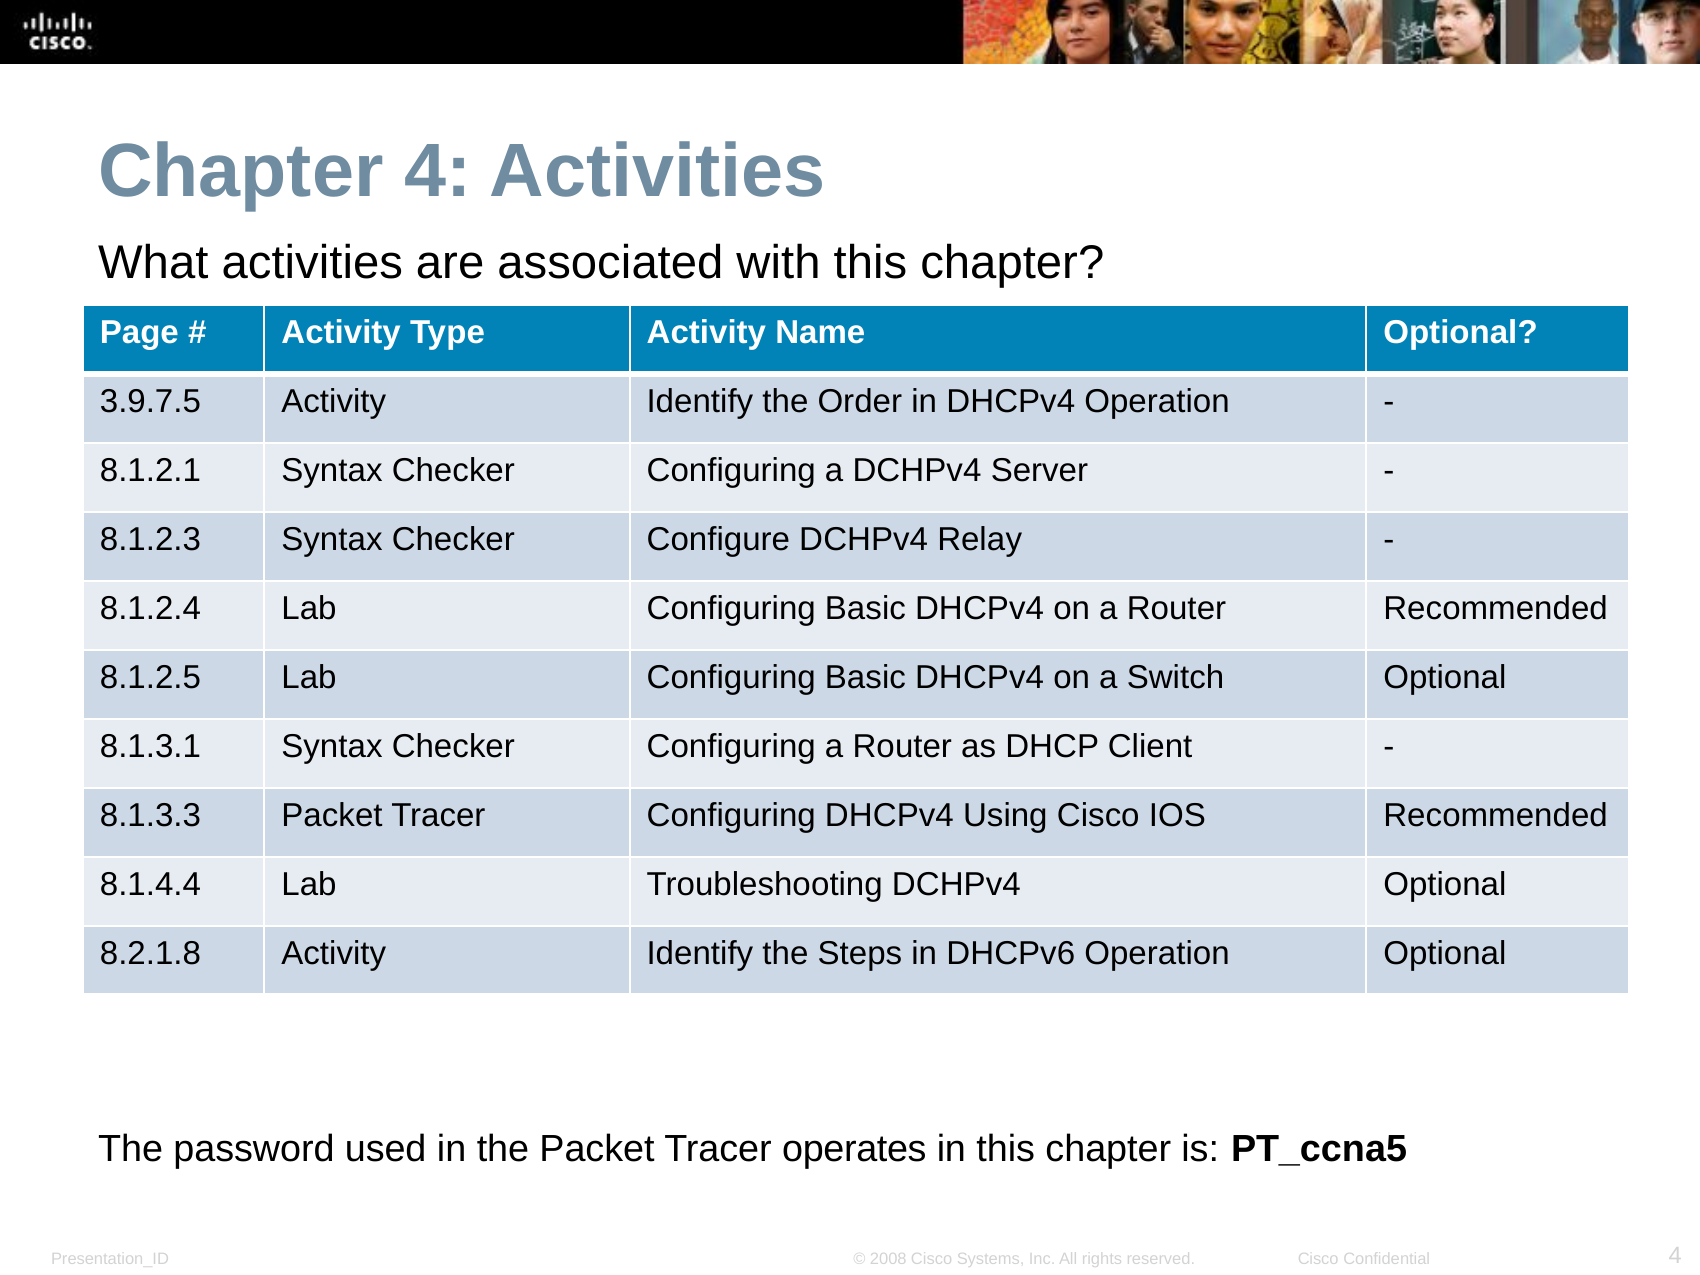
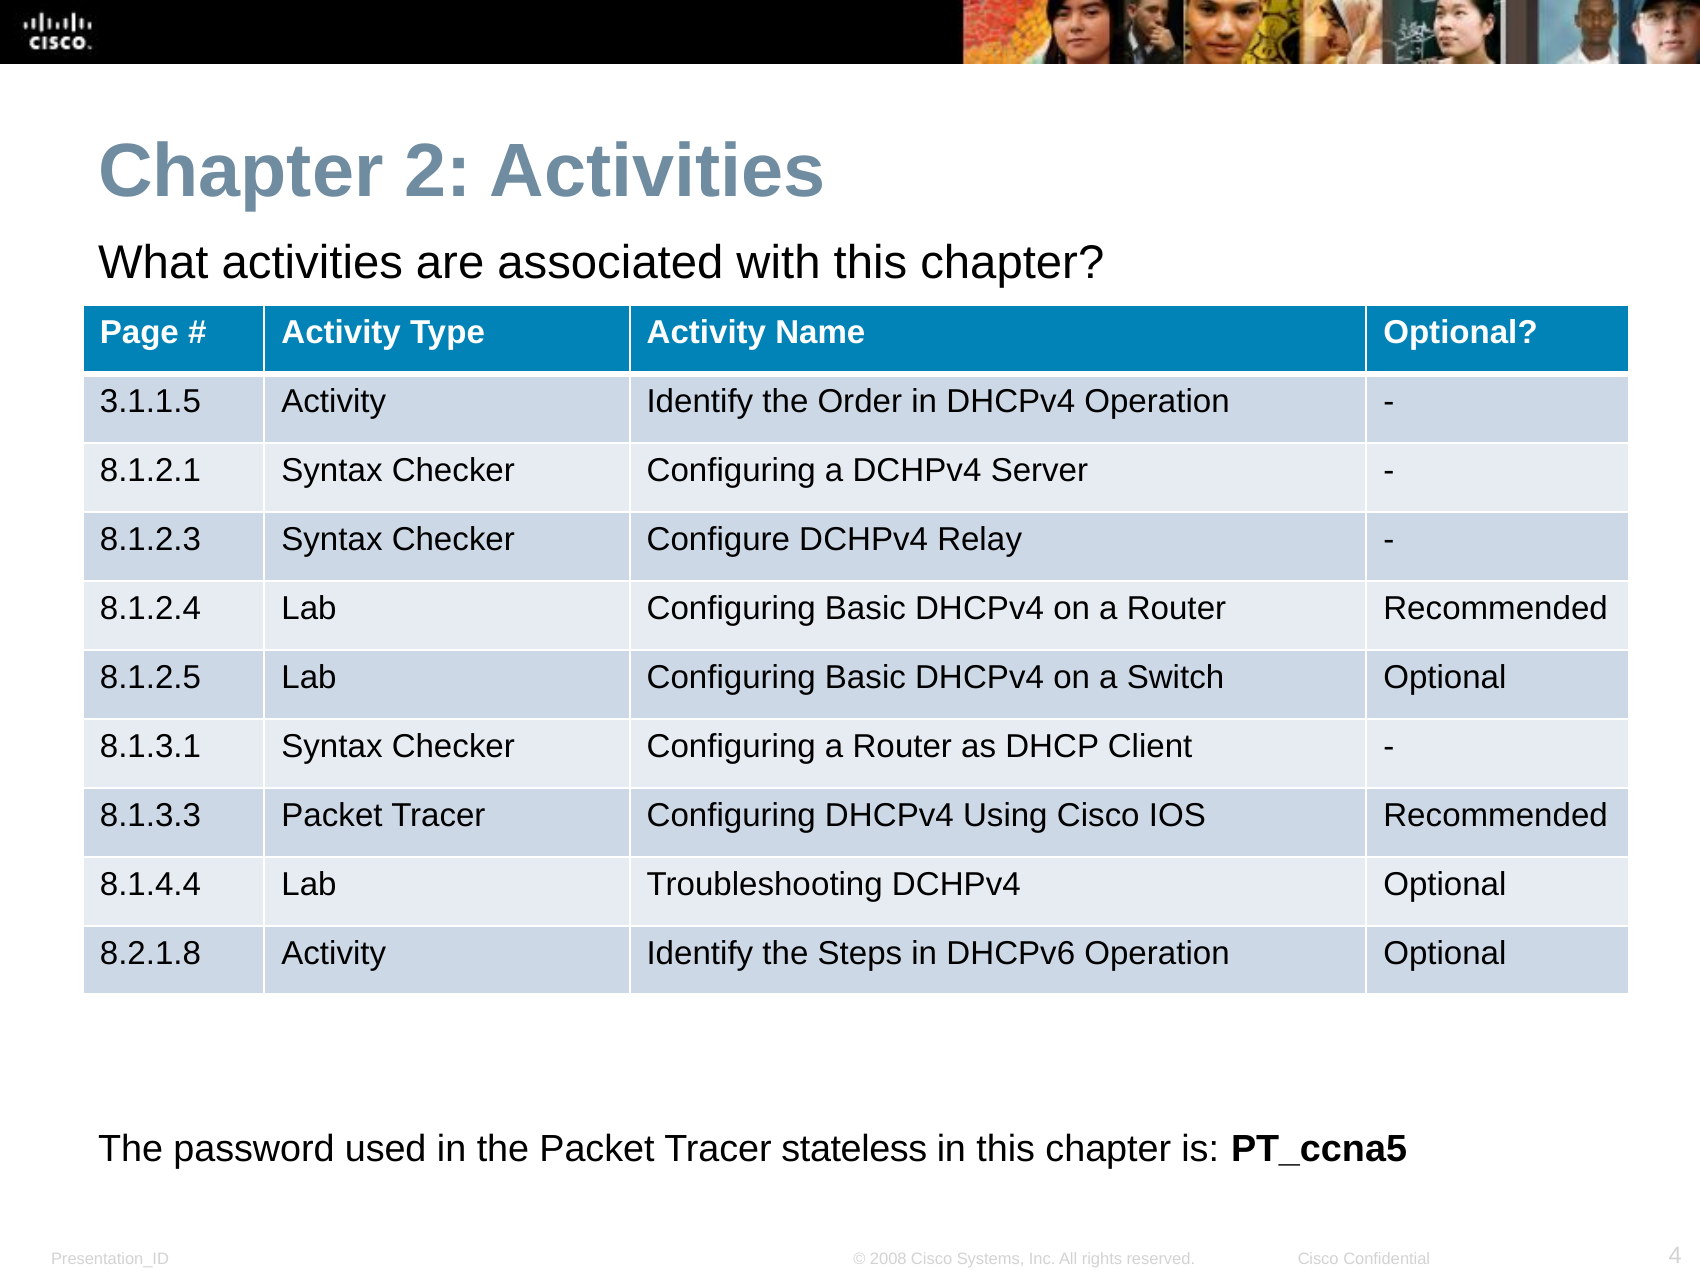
Chapter 4: 4 -> 2
3.9.7.5: 3.9.7.5 -> 3.1.1.5
operates: operates -> stateless
